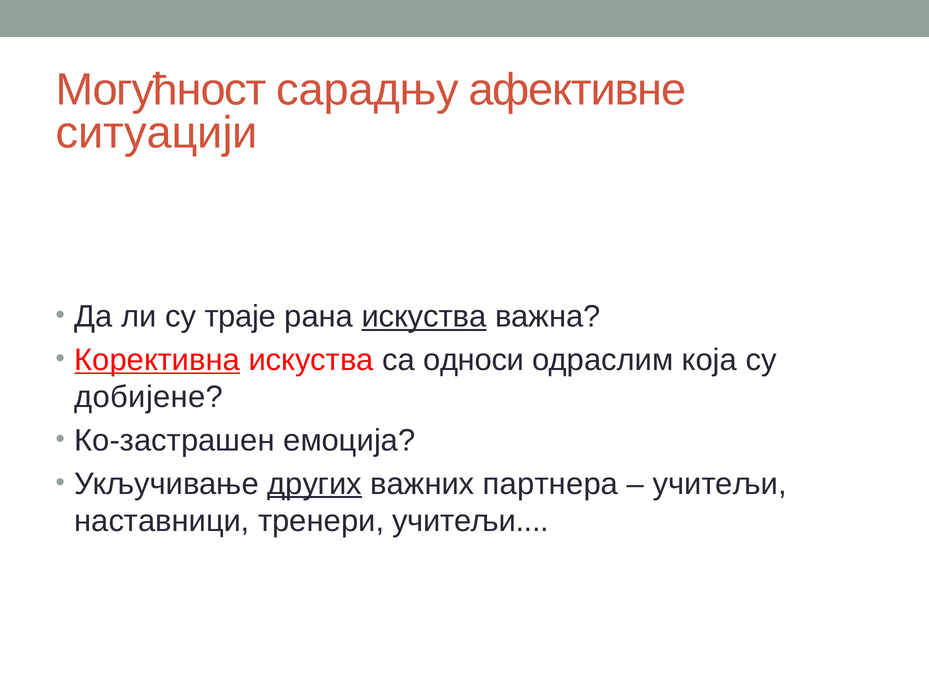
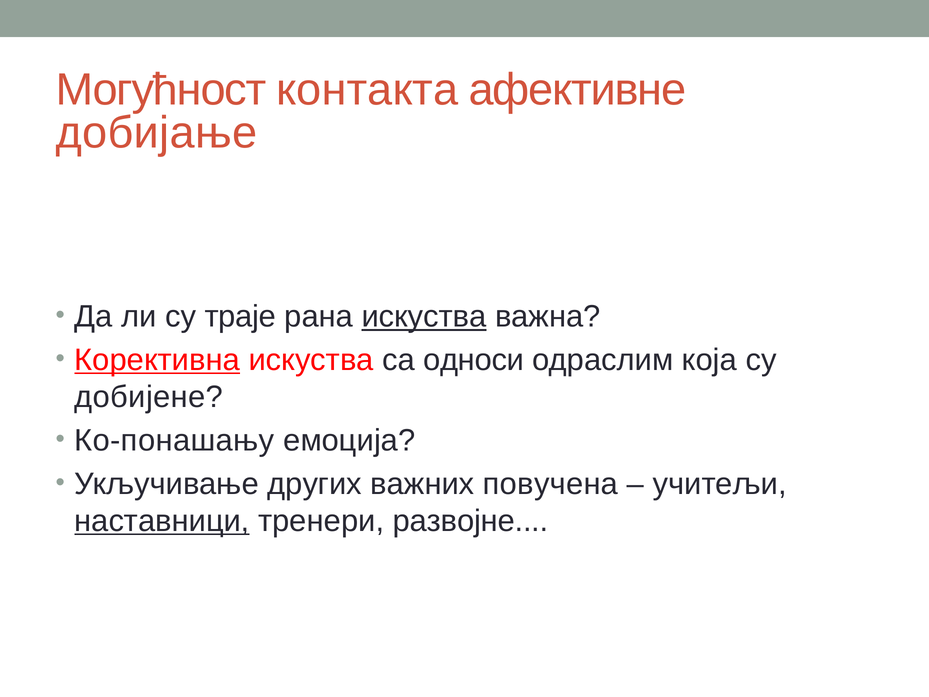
сарадњу: сарадњу -> контакта
ситуацији: ситуацији -> добијање
Ко-застрашен: Ко-застрашен -> Ко-понашању
других underline: present -> none
партнера: партнера -> повучена
наставници underline: none -> present
тренери учитељи: учитељи -> развојне
